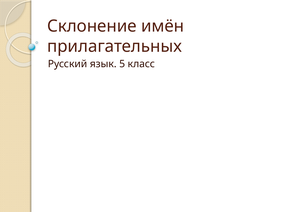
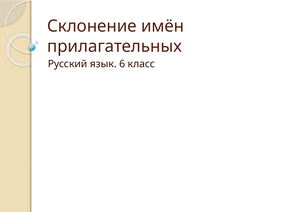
5: 5 -> 6
